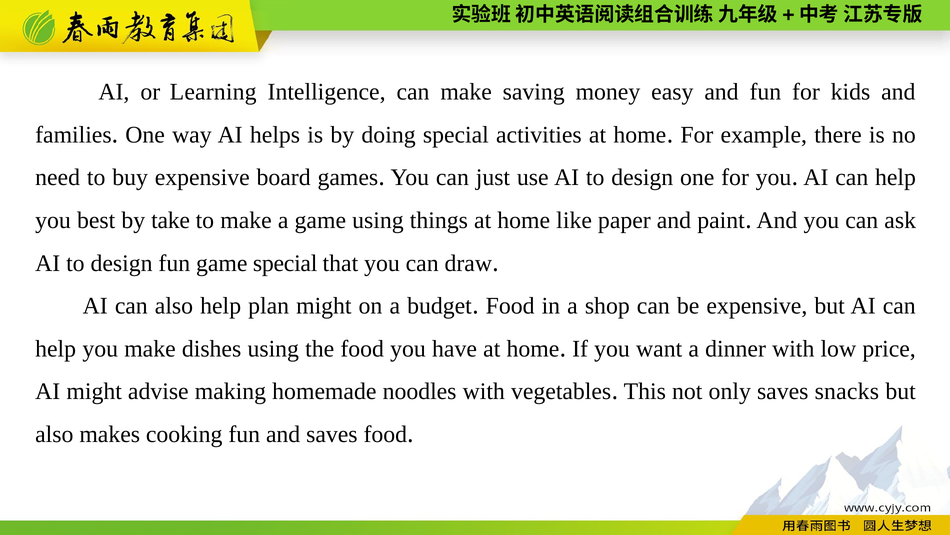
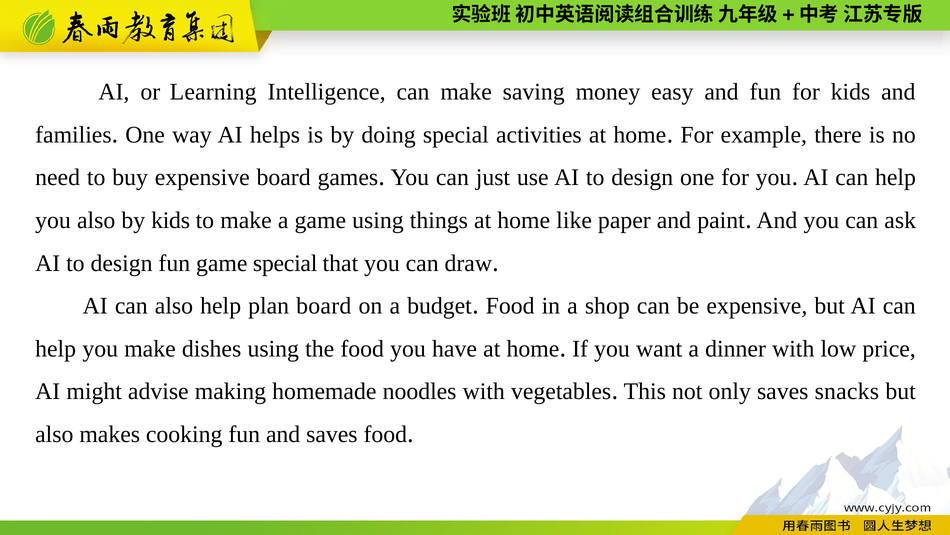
you best: best -> also
by take: take -> kids
plan might: might -> board
